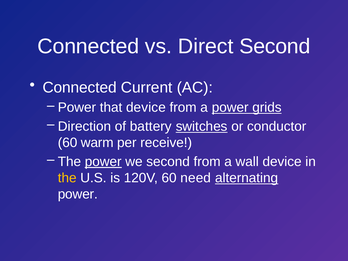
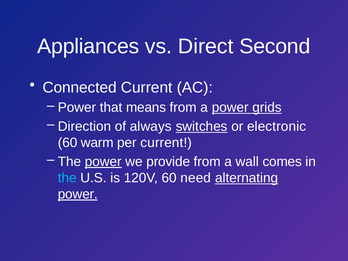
Connected at (88, 46): Connected -> Appliances
that device: device -> means
battery: battery -> always
conductor: conductor -> electronic
per receive: receive -> current
we second: second -> provide
wall device: device -> comes
the at (67, 178) colour: yellow -> light blue
power at (78, 194) underline: none -> present
